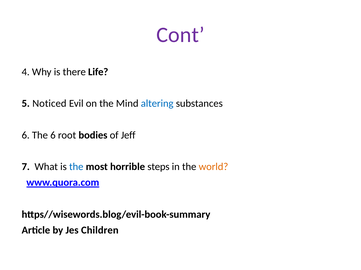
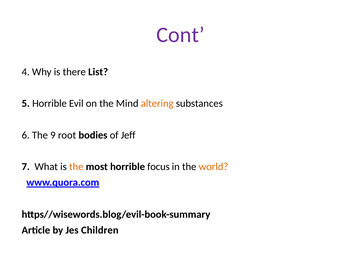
Life: Life -> List
5 Noticed: Noticed -> Horrible
altering colour: blue -> orange
The 6: 6 -> 9
the at (76, 167) colour: blue -> orange
steps: steps -> focus
